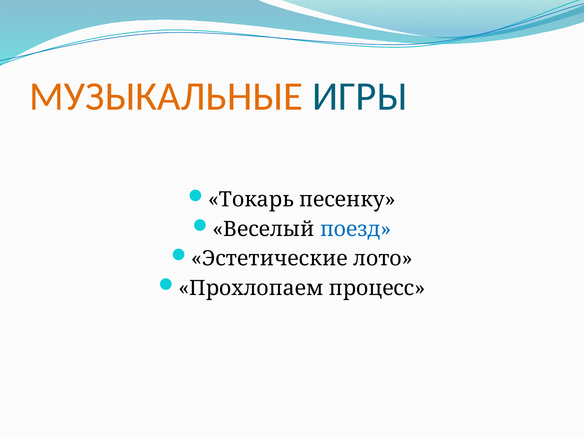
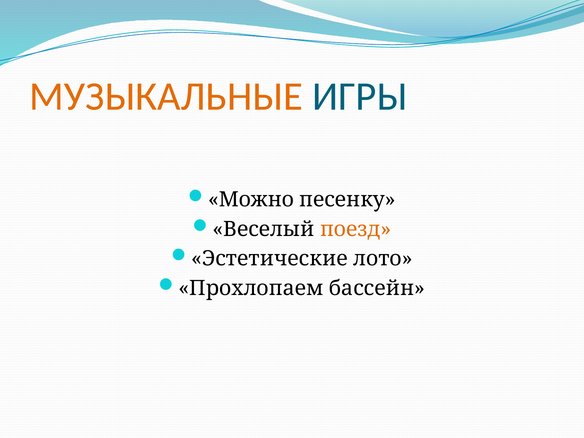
Токарь: Токарь -> Можно
поезд colour: blue -> orange
процесс: процесс -> бассейн
